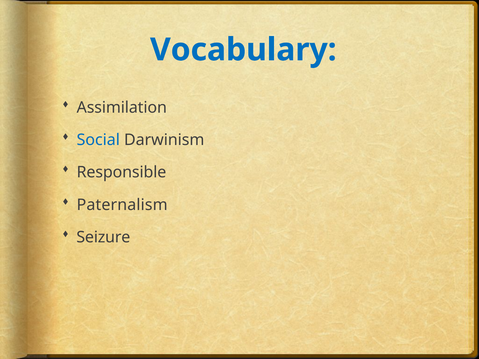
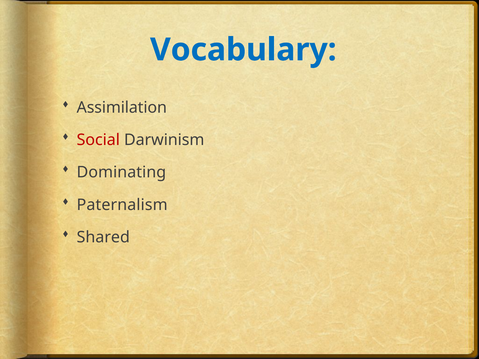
Social colour: blue -> red
Responsible: Responsible -> Dominating
Seizure: Seizure -> Shared
